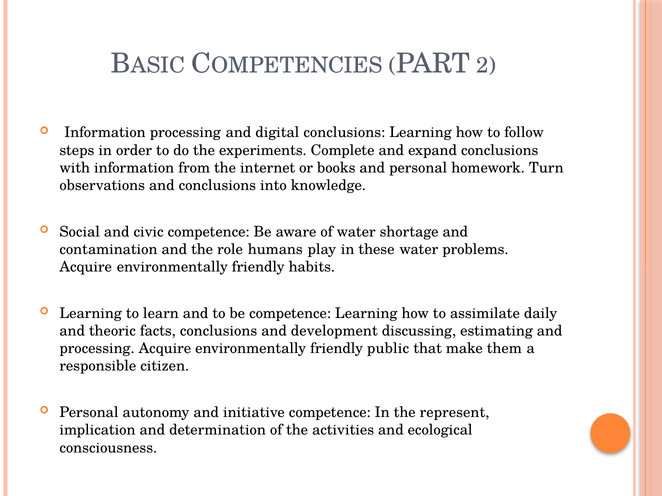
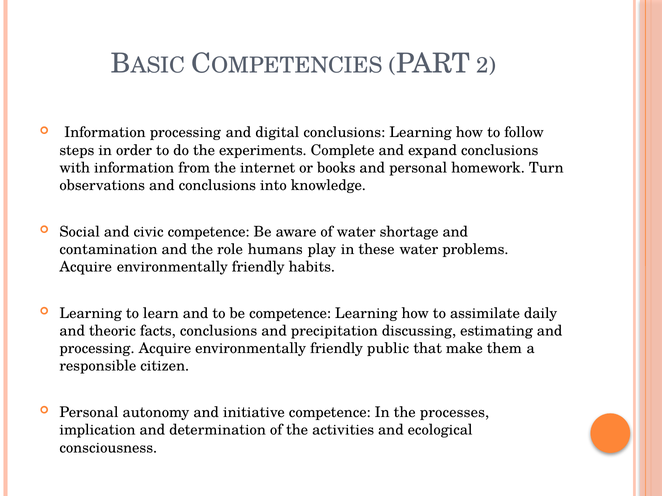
development: development -> precipitation
represent: represent -> processes
